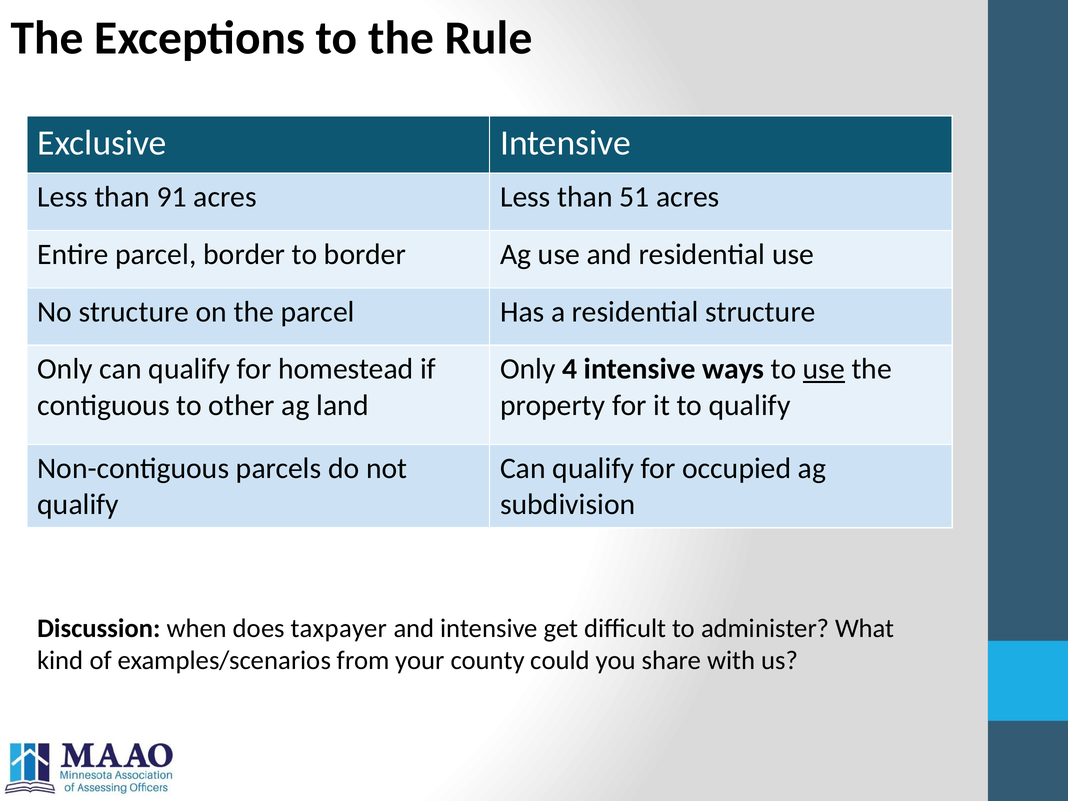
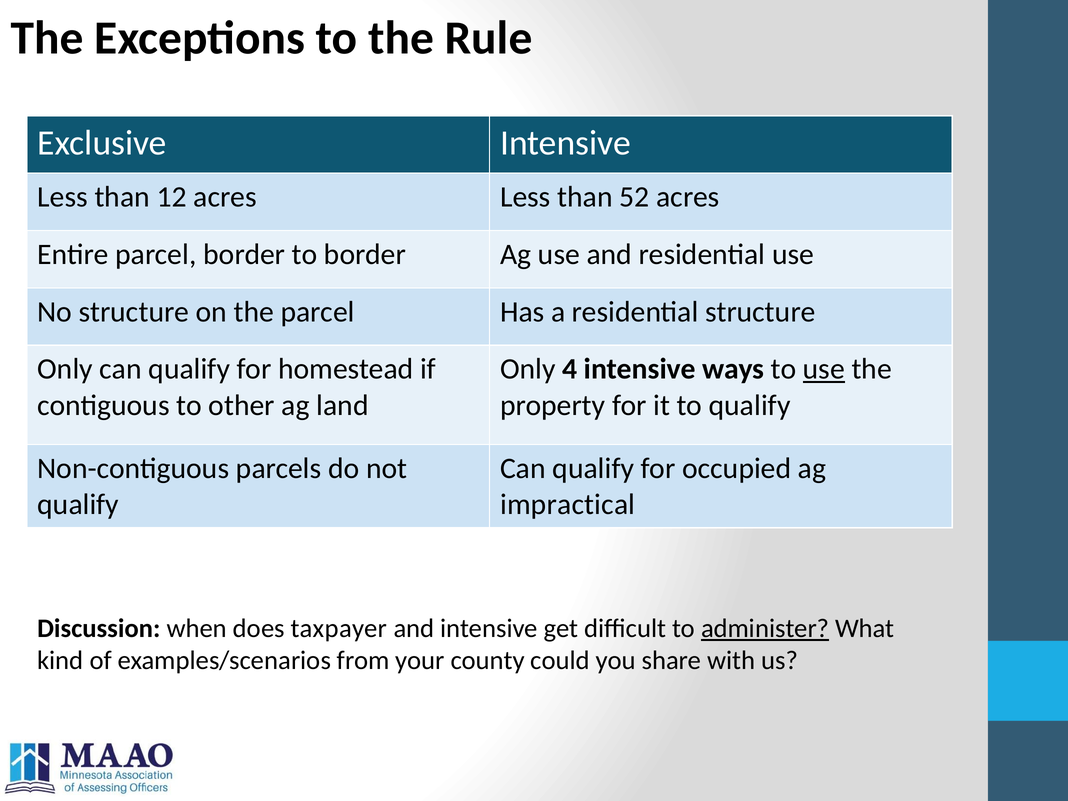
91: 91 -> 12
51: 51 -> 52
subdivision: subdivision -> impractical
administer underline: none -> present
